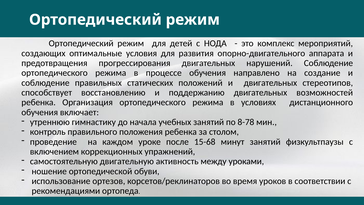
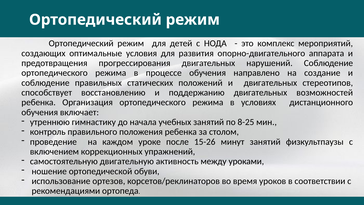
8-78: 8-78 -> 8-25
15-68: 15-68 -> 15-26
